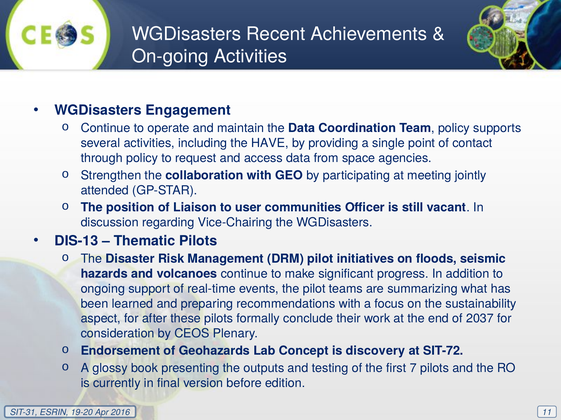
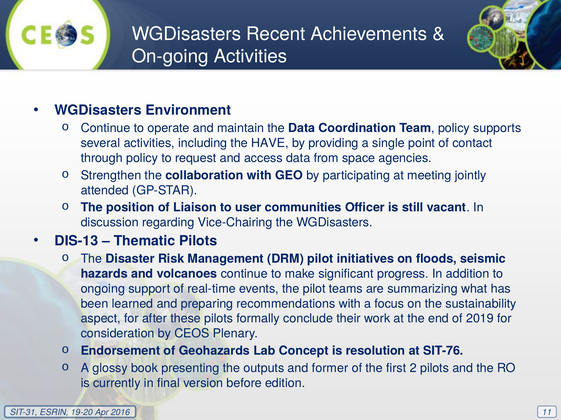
Engagement: Engagement -> Environment
2037: 2037 -> 2019
discovery: discovery -> resolution
SIT-72: SIT-72 -> SIT-76
testing: testing -> former
7: 7 -> 2
